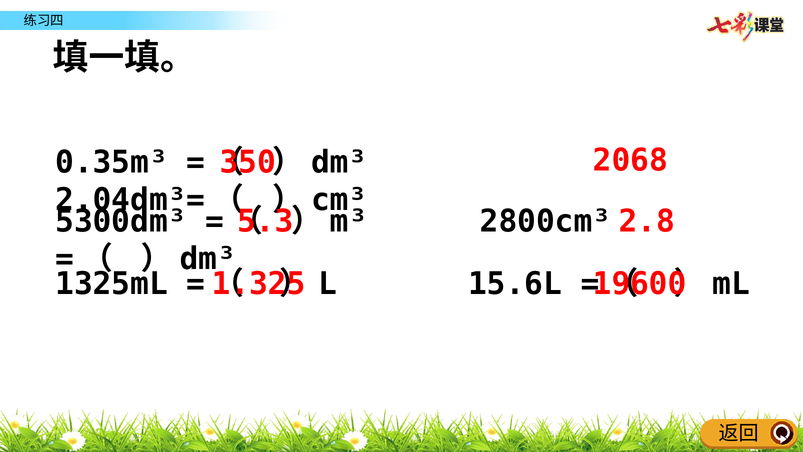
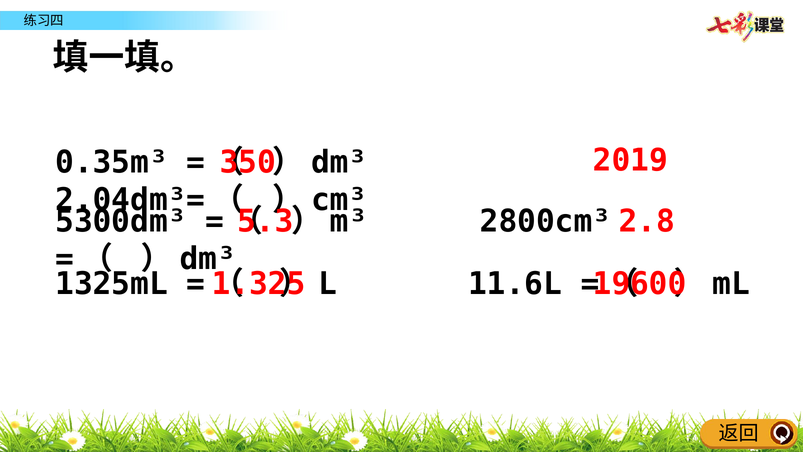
2068: 2068 -> 2019
15.6L: 15.6L -> 11.6L
